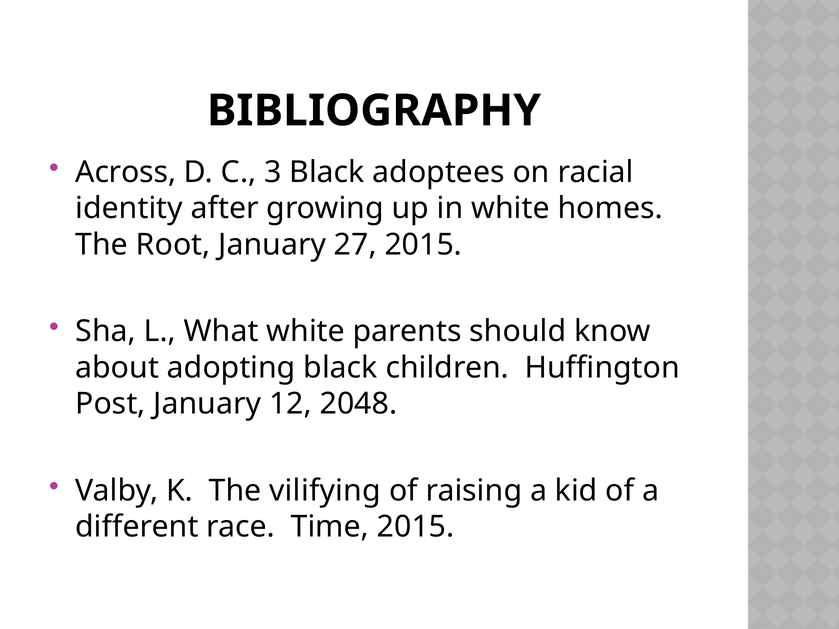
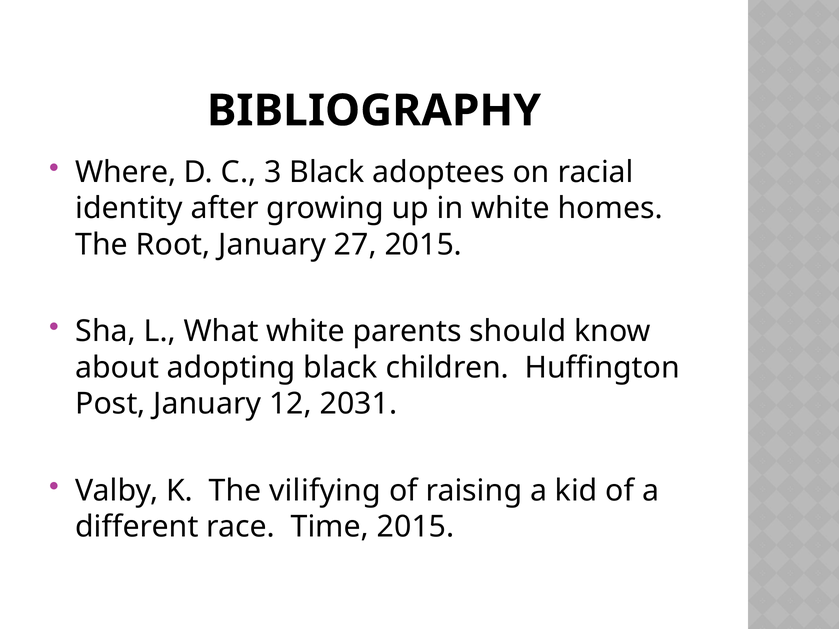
Across: Across -> Where
2048: 2048 -> 2031
